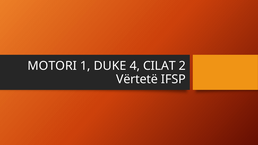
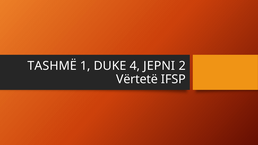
MOTORI: MOTORI -> TASHMË
CILAT: CILAT -> JEPNI
